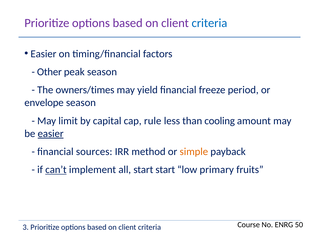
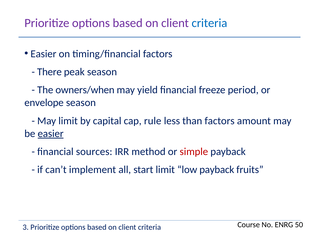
Other: Other -> There
owners/times: owners/times -> owners/when
than cooling: cooling -> factors
simple colour: orange -> red
can’t underline: present -> none
start start: start -> limit
low primary: primary -> payback
